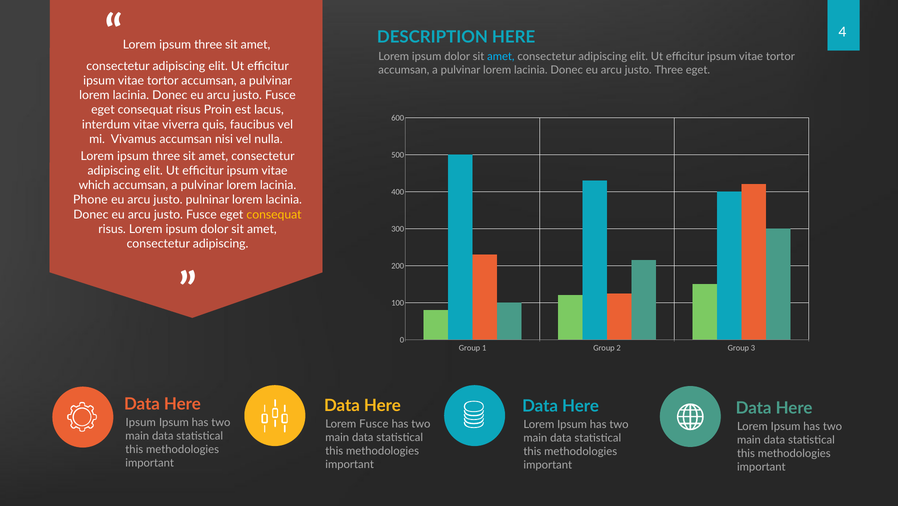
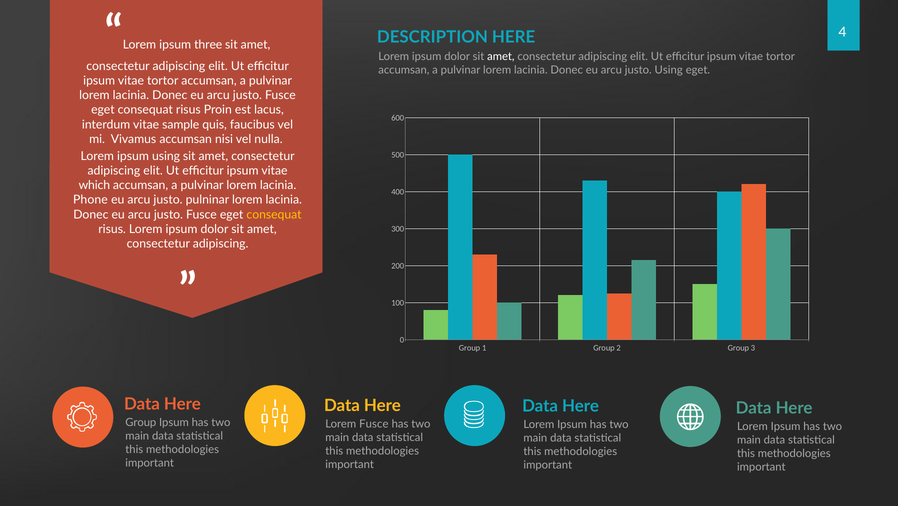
amet at (501, 57) colour: light blue -> white
justo Three: Three -> Using
viverra: viverra -> sample
three at (166, 156): three -> using
Ipsum at (141, 423): Ipsum -> Group
